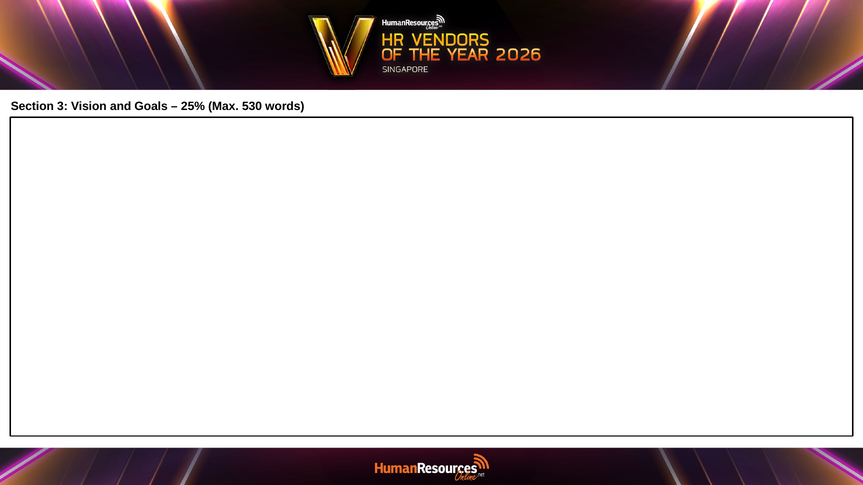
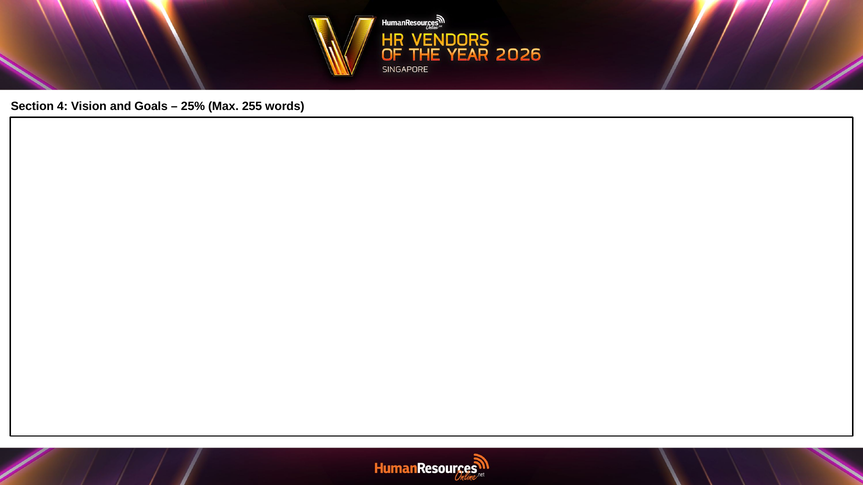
3: 3 -> 4
530: 530 -> 255
